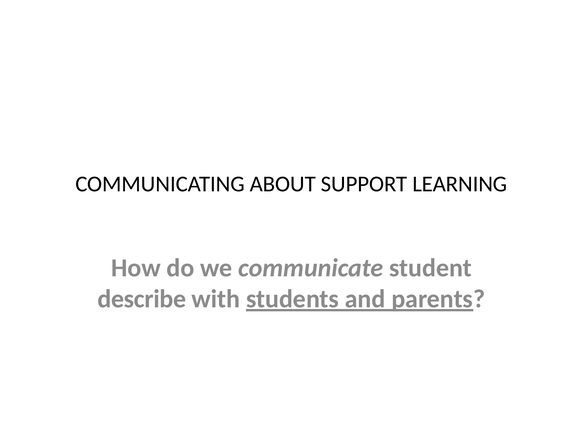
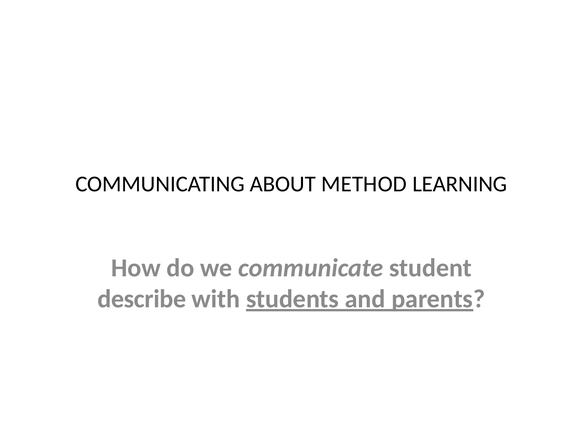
SUPPORT: SUPPORT -> METHOD
